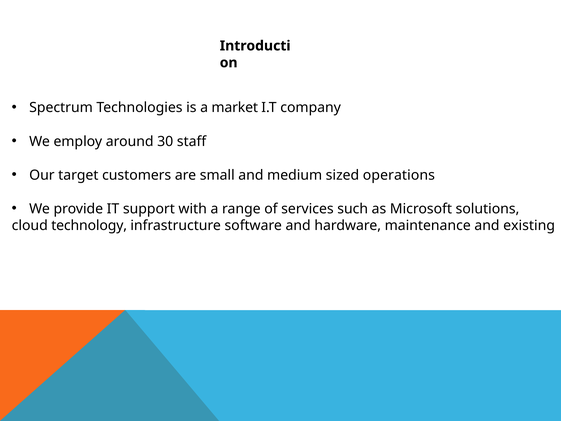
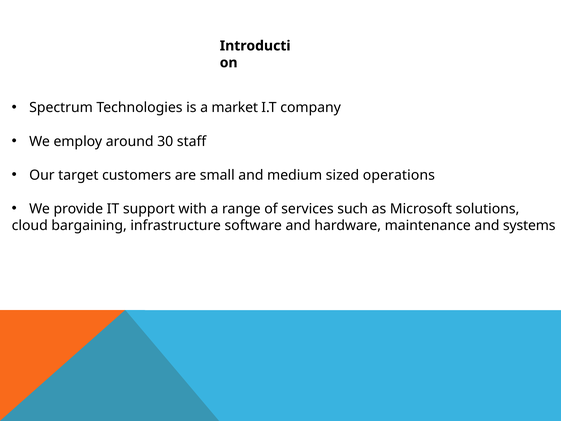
technology: technology -> bargaining
existing: existing -> systems
